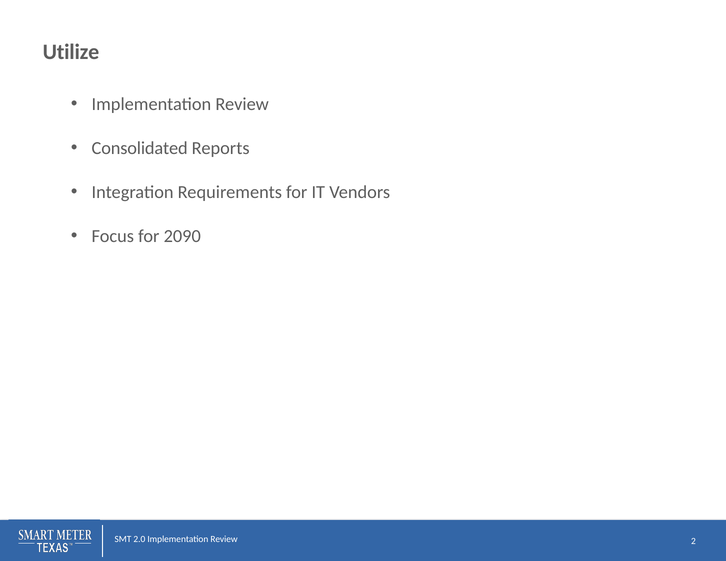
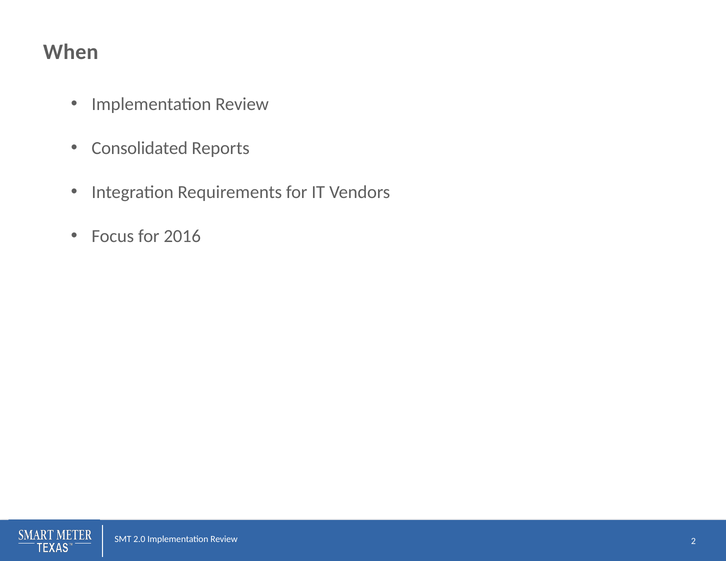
Utilize: Utilize -> When
2090: 2090 -> 2016
